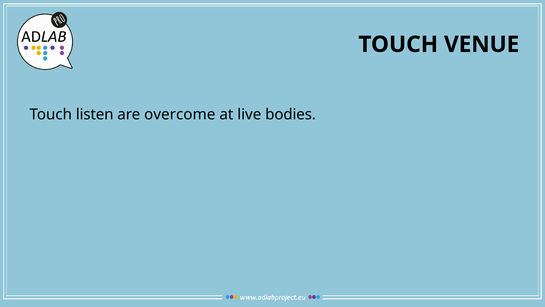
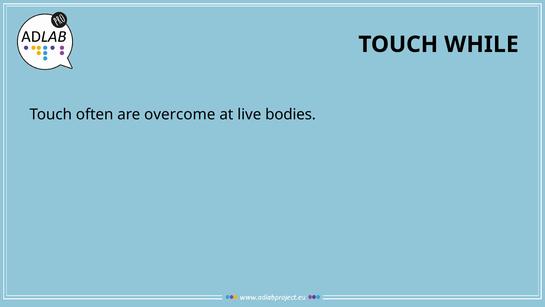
VENUE: VENUE -> WHILE
listen: listen -> often
